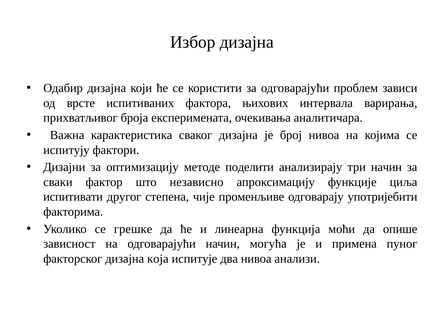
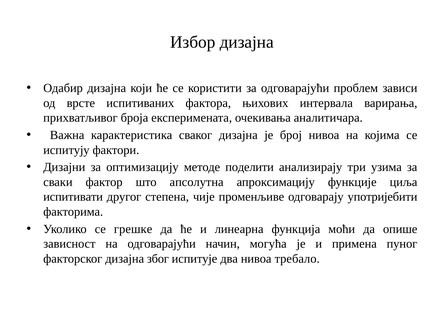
три начин: начин -> узима
независно: независно -> апсолутна
која: која -> због
анализи: анализи -> требало
